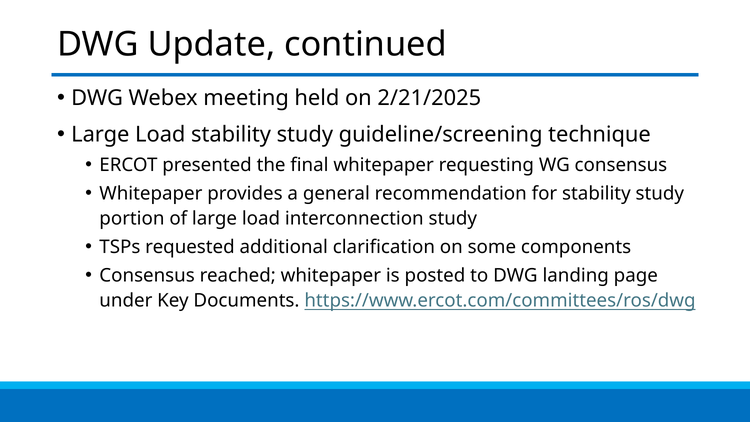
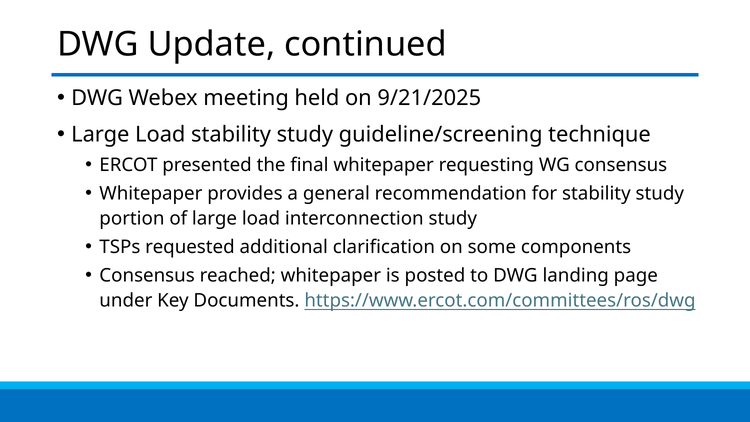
2/21/2025: 2/21/2025 -> 9/21/2025
